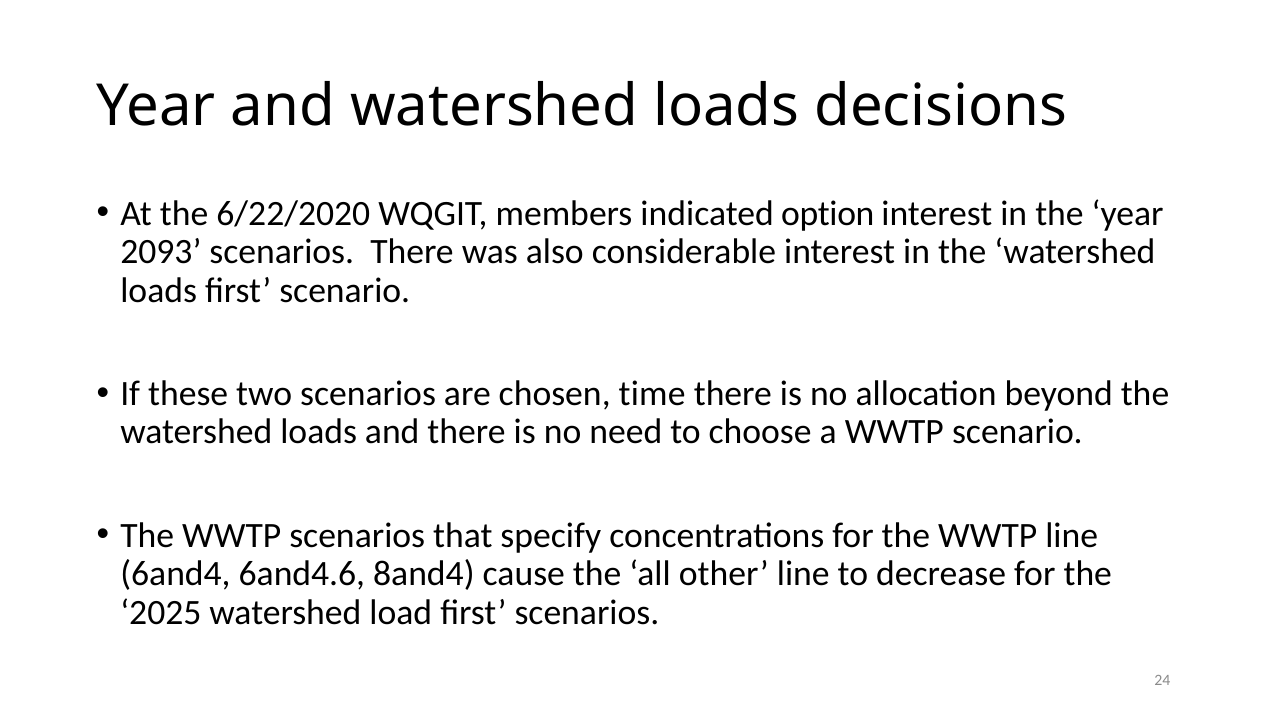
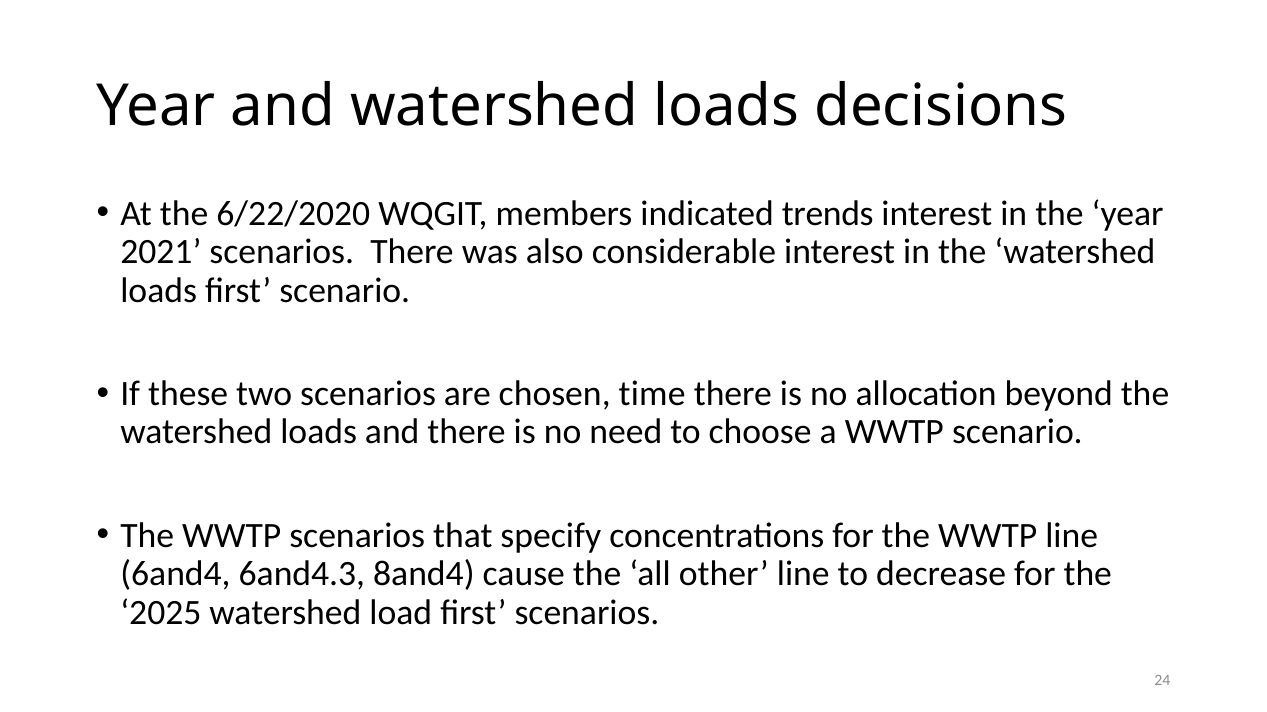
option: option -> trends
2093: 2093 -> 2021
6and4.6: 6and4.6 -> 6and4.3
